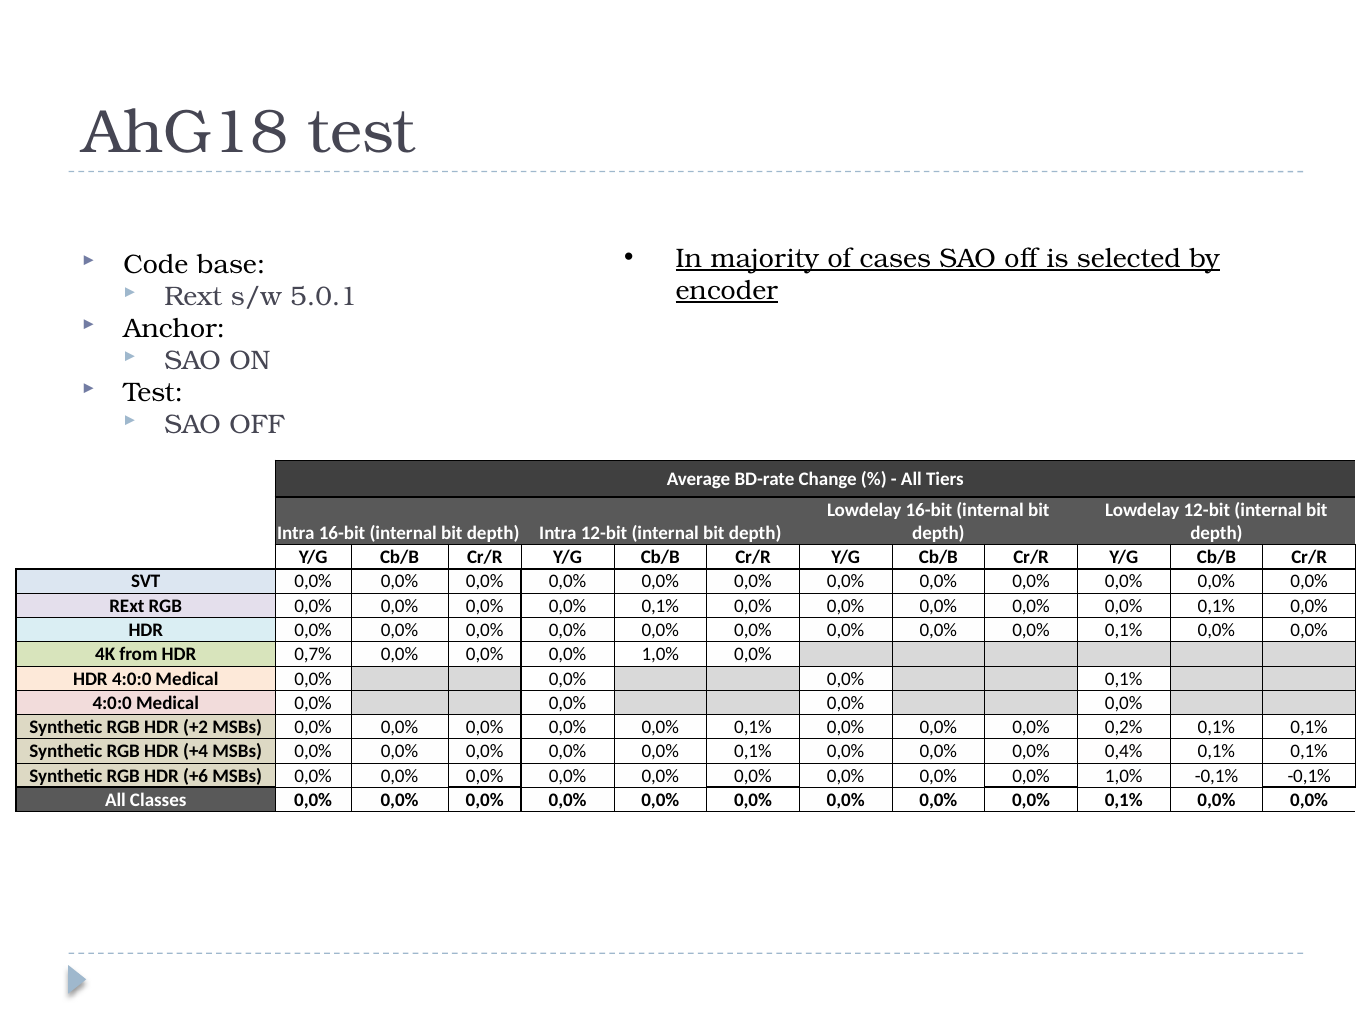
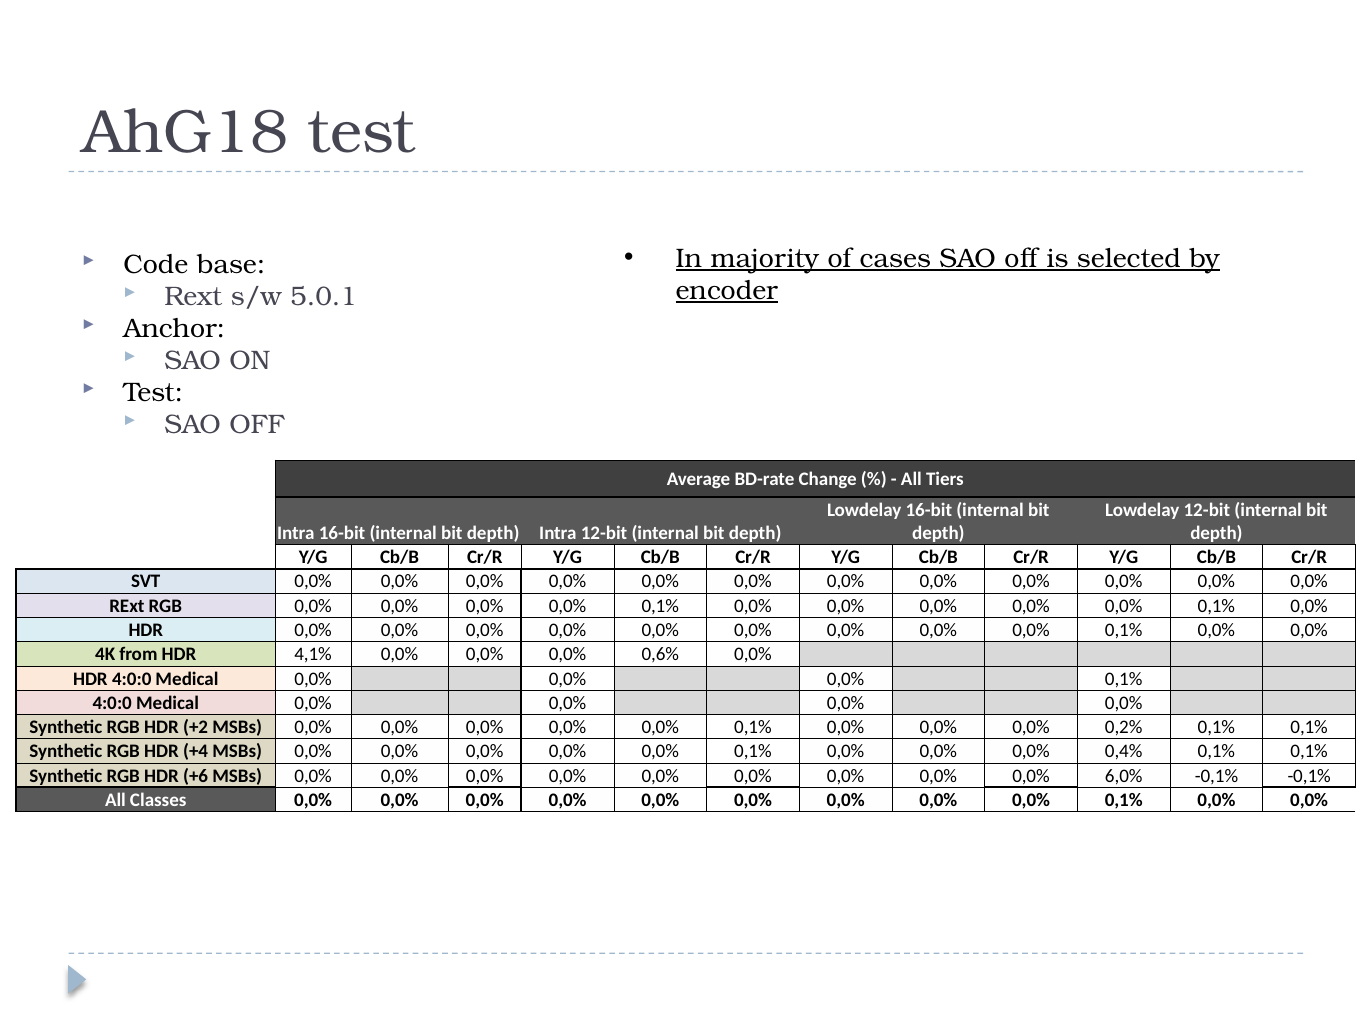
0,7%: 0,7% -> 4,1%
1,0% at (660, 655): 1,0% -> 0,6%
1,0% at (1124, 776): 1,0% -> 6,0%
